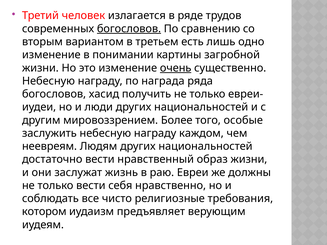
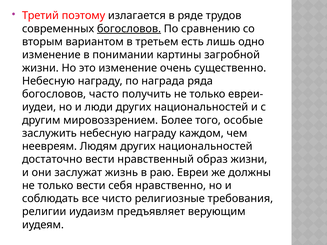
человек: человек -> поэтому
очень underline: present -> none
хасид: хасид -> часто
котором: котором -> религии
